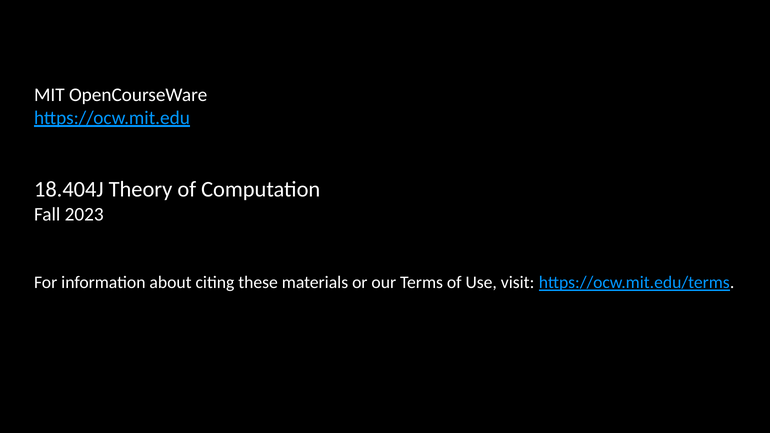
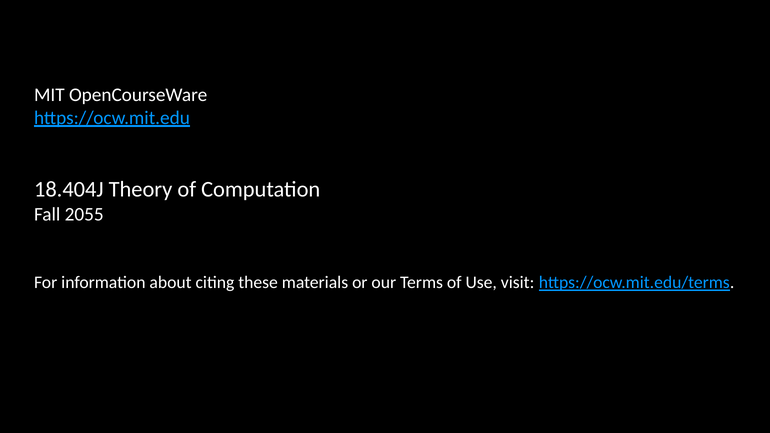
2023: 2023 -> 2055
